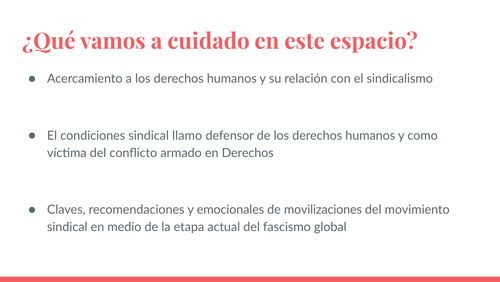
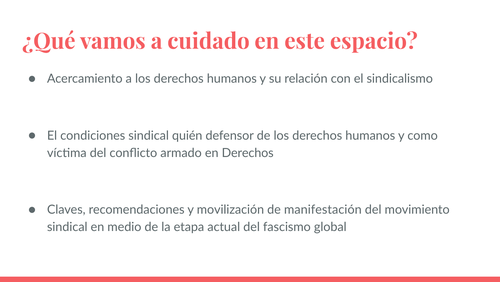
llamo: llamo -> quién
emocionales: emocionales -> movilización
movilizaciones: movilizaciones -> manifestación
